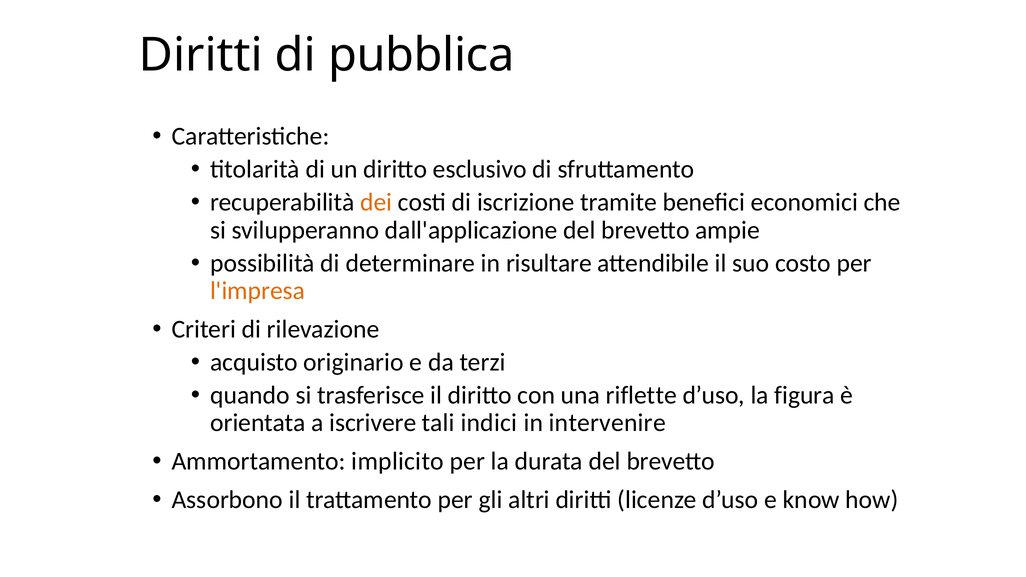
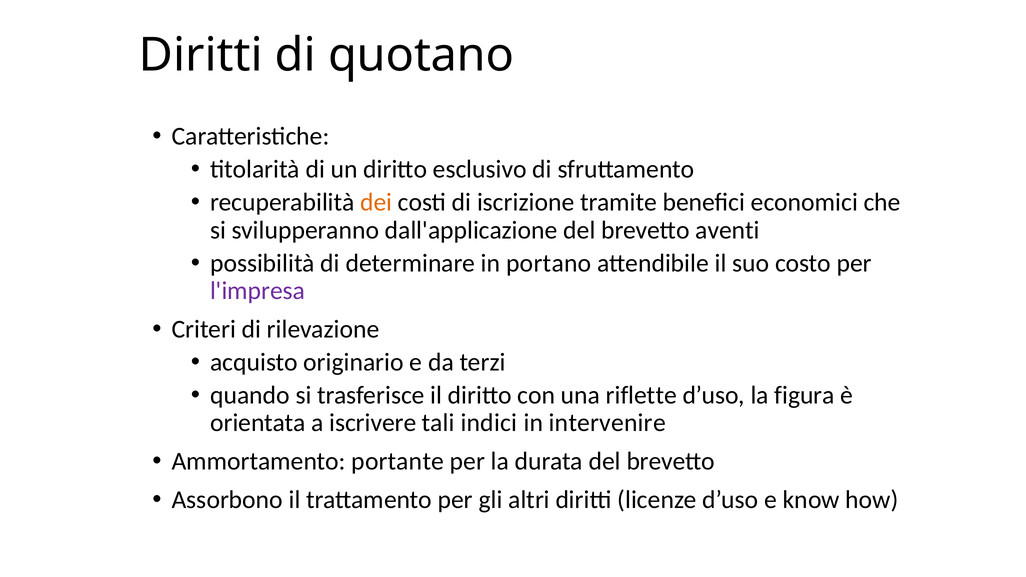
pubblica: pubblica -> quotano
ampie: ampie -> aventi
risultare: risultare -> portano
l'impresa colour: orange -> purple
implicito: implicito -> portante
